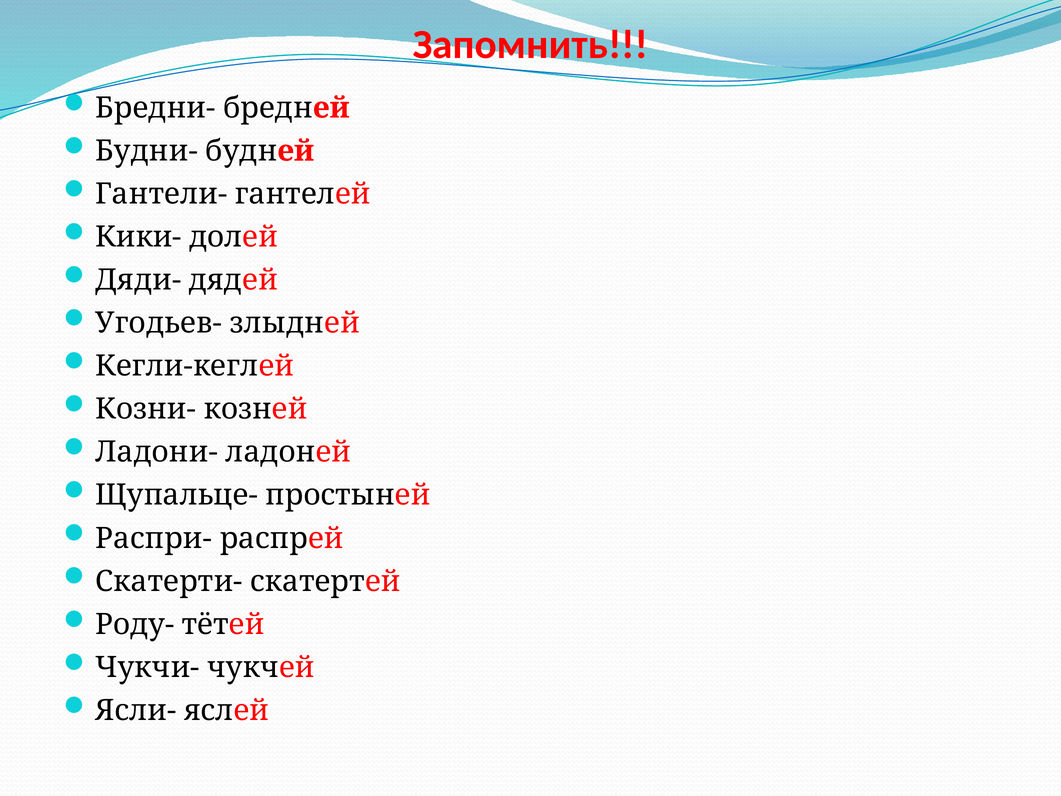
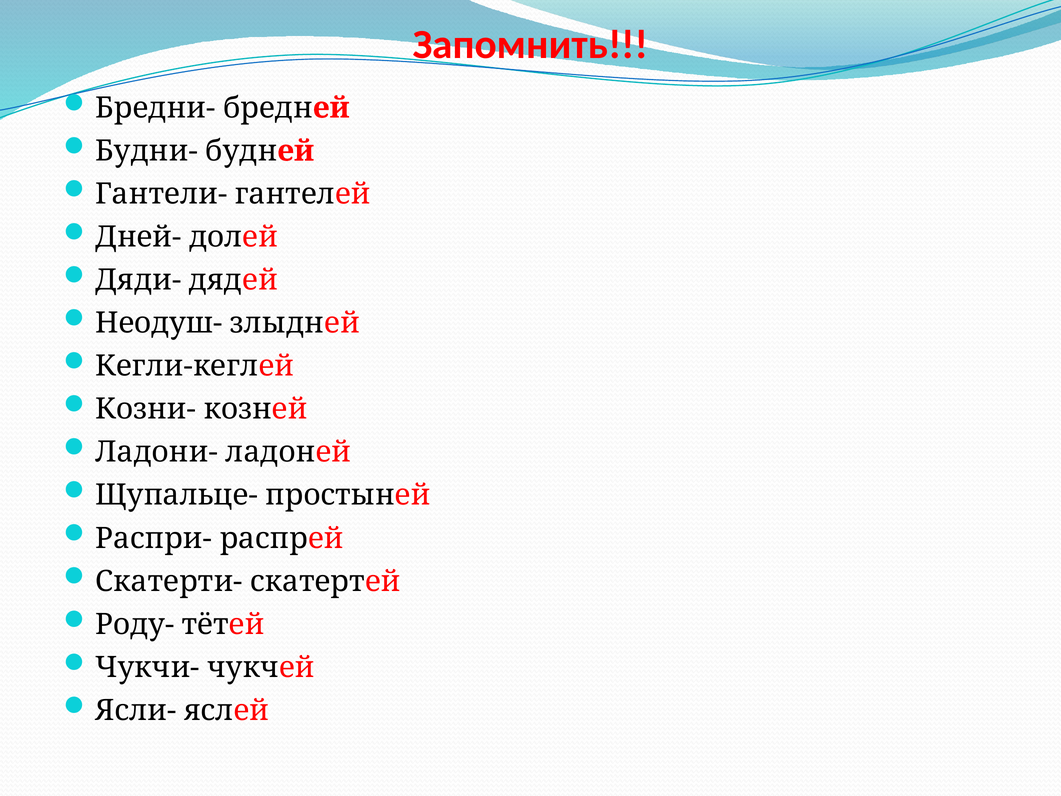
Кики-: Кики- -> Дней-
Угодьев-: Угодьев- -> Неодуш-
